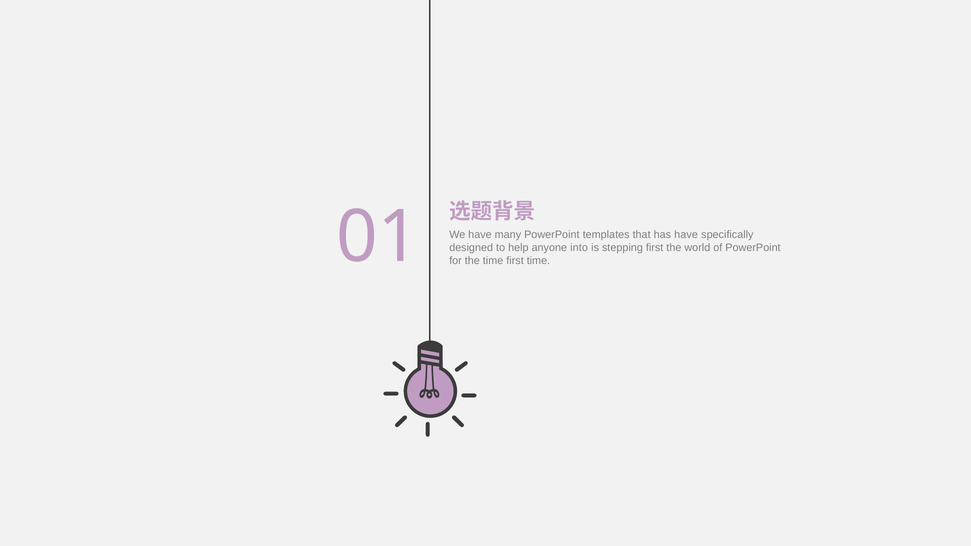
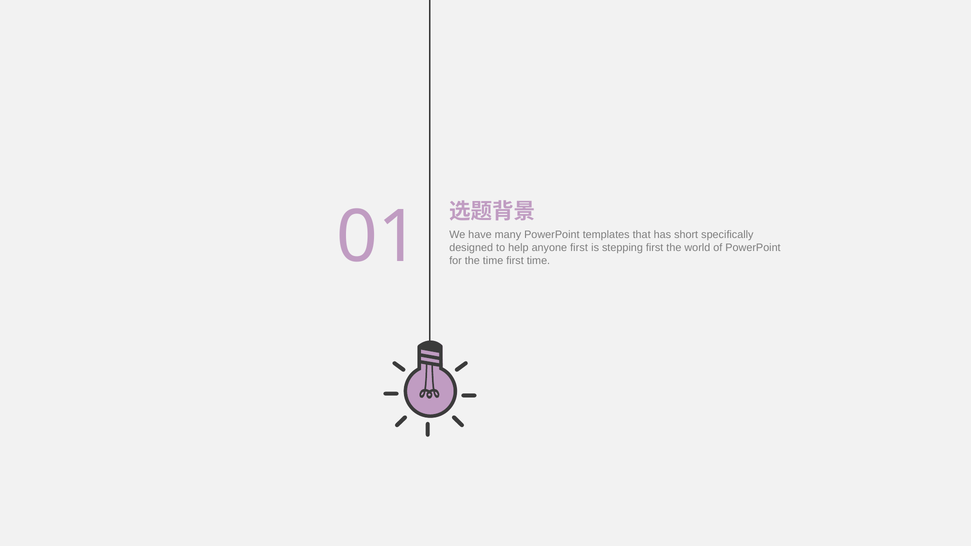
has have: have -> short
anyone into: into -> first
